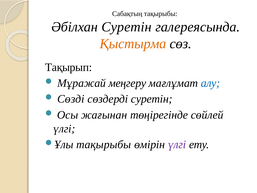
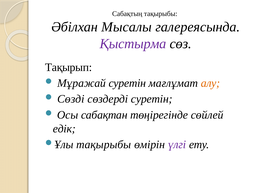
Әбілхан Суретін: Суретін -> Мысалы
Қыстырма colour: orange -> purple
Мұражай меңгеру: меңгеру -> суретін
алу colour: blue -> orange
жағынан: жағынан -> сабақтан
үлгі at (64, 128): үлгі -> едік
